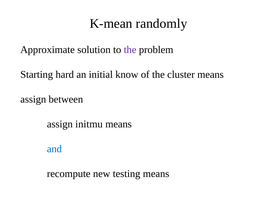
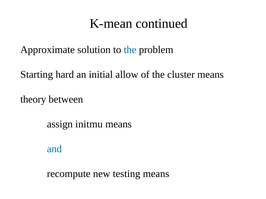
randomly: randomly -> continued
the at (130, 50) colour: purple -> blue
know: know -> allow
assign at (33, 100): assign -> theory
